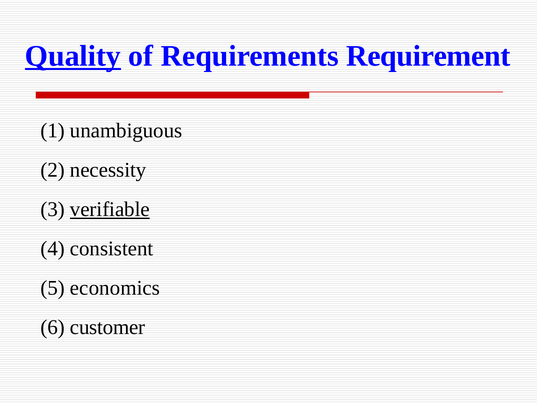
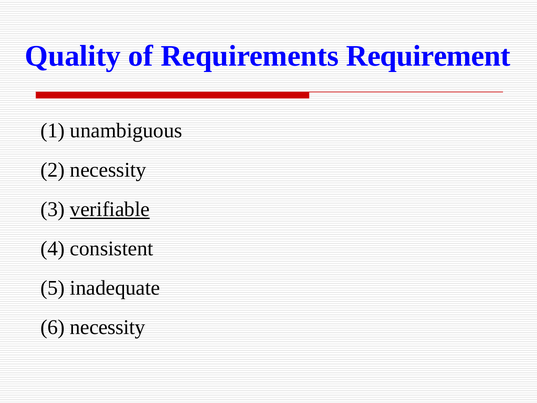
Quality underline: present -> none
economics: economics -> inadequate
6 customer: customer -> necessity
